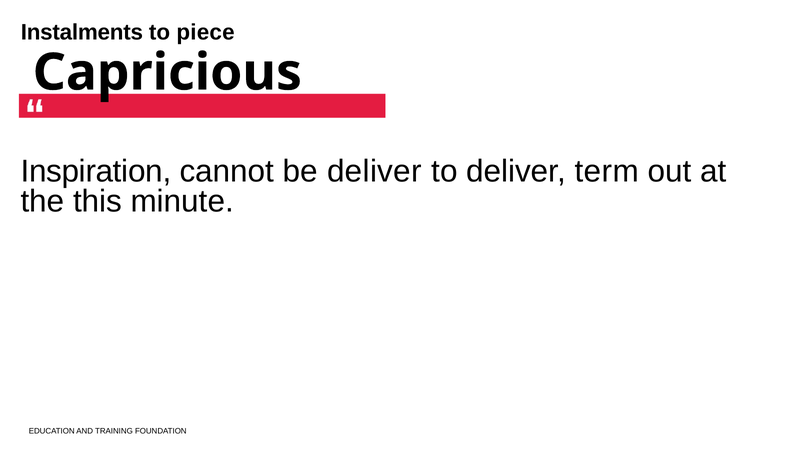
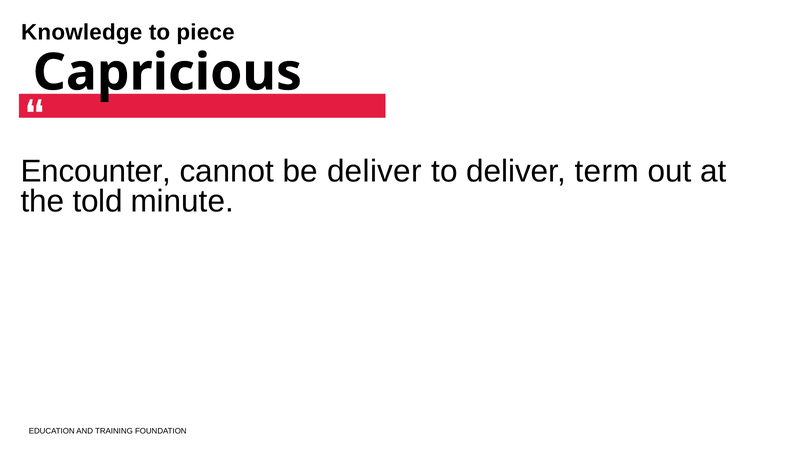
Instalments: Instalments -> Knowledge
Inspiration: Inspiration -> Encounter
this: this -> told
